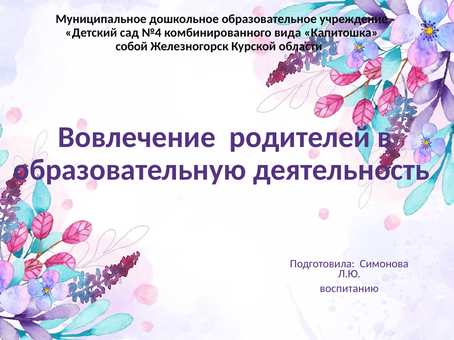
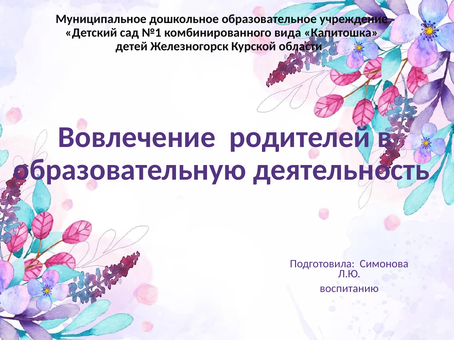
№4: №4 -> №1
собой: собой -> детей
